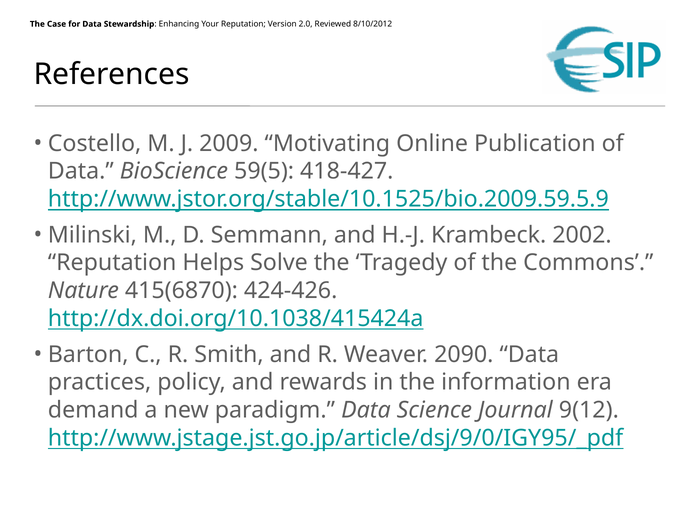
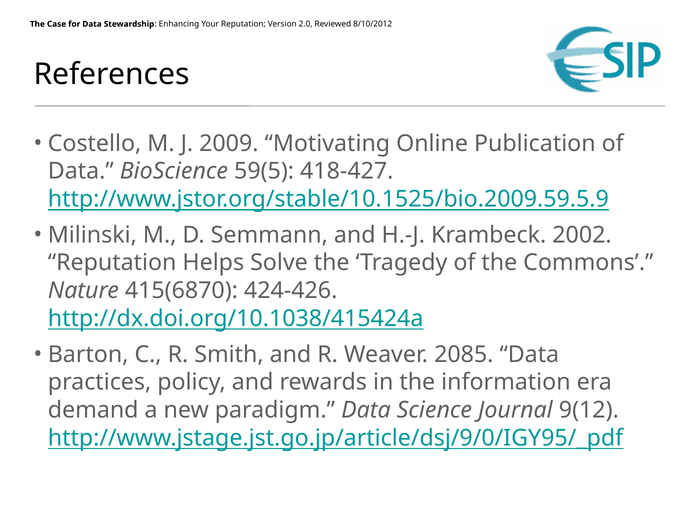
2090: 2090 -> 2085
